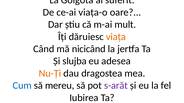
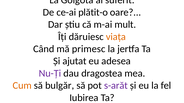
viața-o: viața-o -> plătit-o
mă nicicând: nicicând -> primesc
slujba: slujba -> ajutat
Nu-Ți colour: orange -> purple
Cum at (22, 86) colour: blue -> orange
mereu: mereu -> bulgăr
